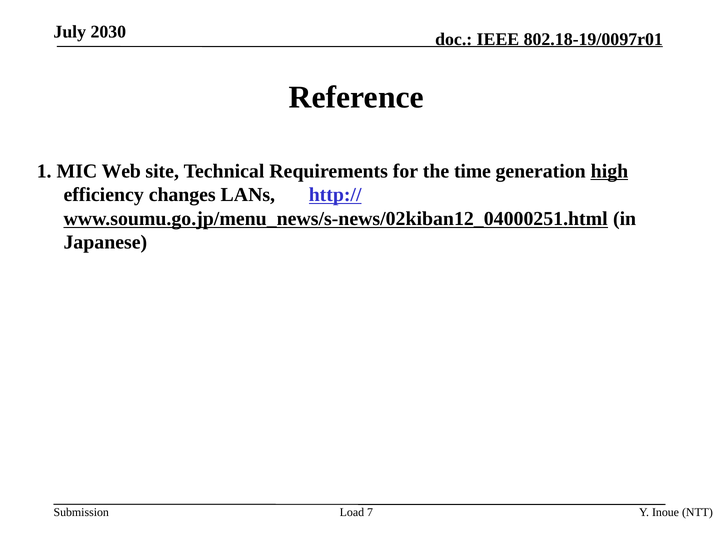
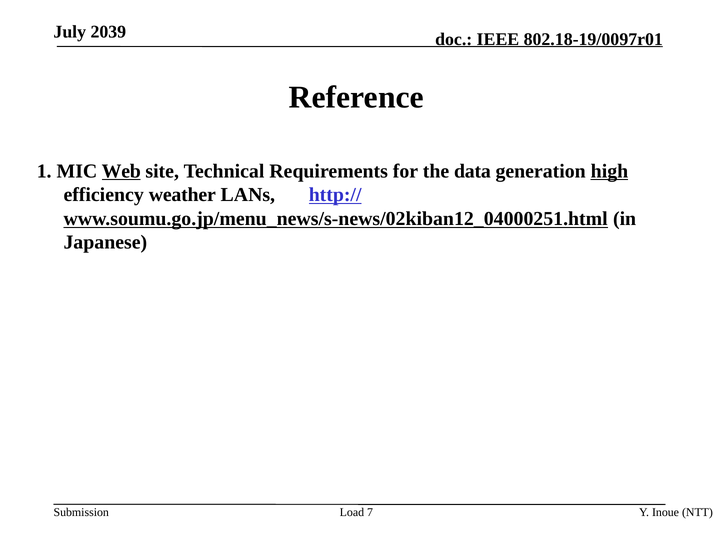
2030: 2030 -> 2039
Web underline: none -> present
time: time -> data
changes: changes -> weather
